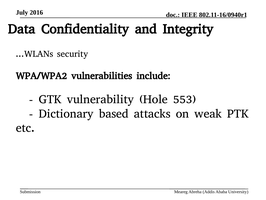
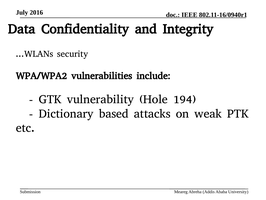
553: 553 -> 194
